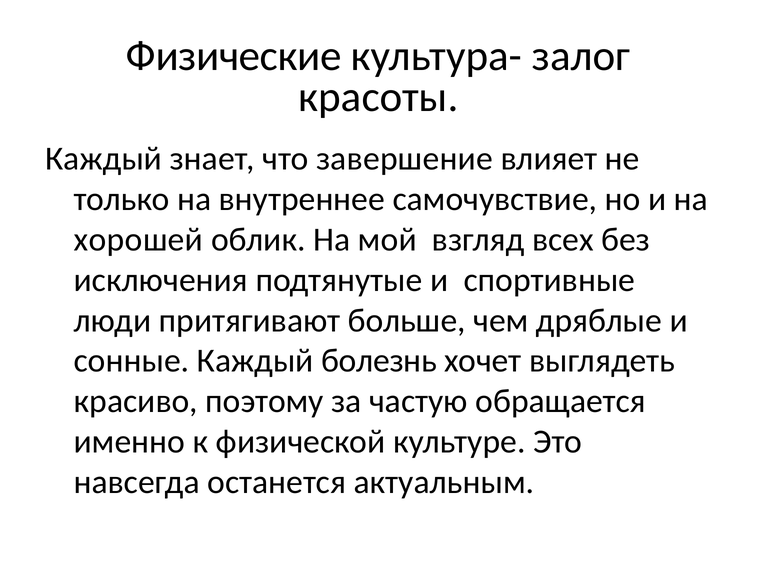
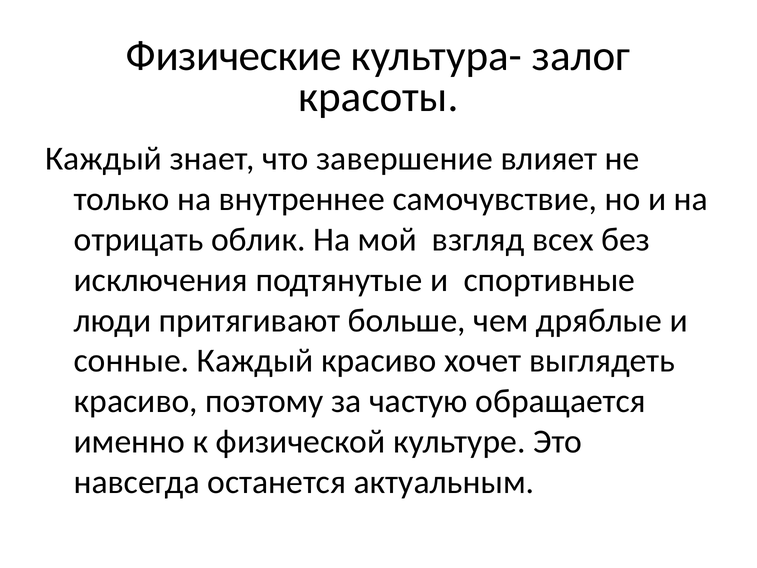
хорошей: хорошей -> отрицать
Каждый болезнь: болезнь -> красиво
